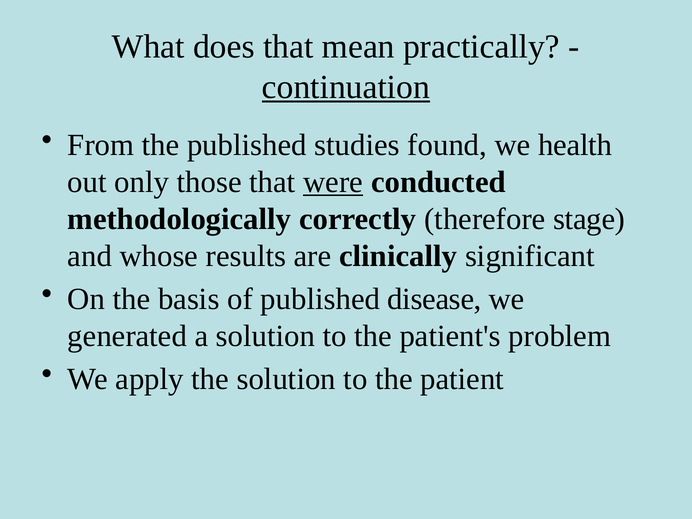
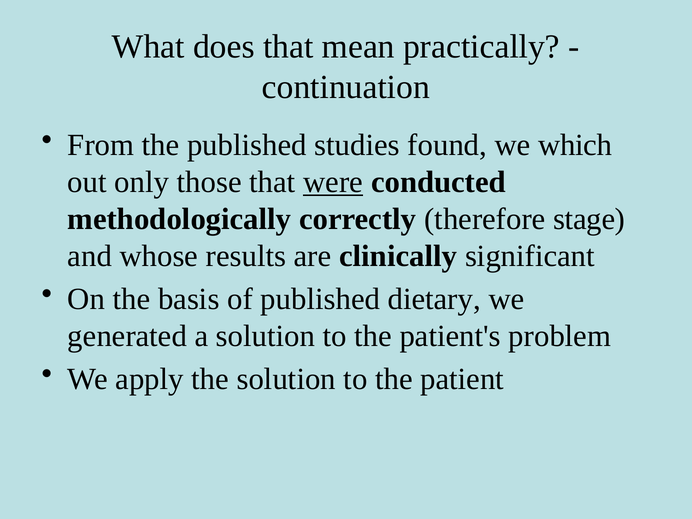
continuation underline: present -> none
health: health -> which
disease: disease -> dietary
